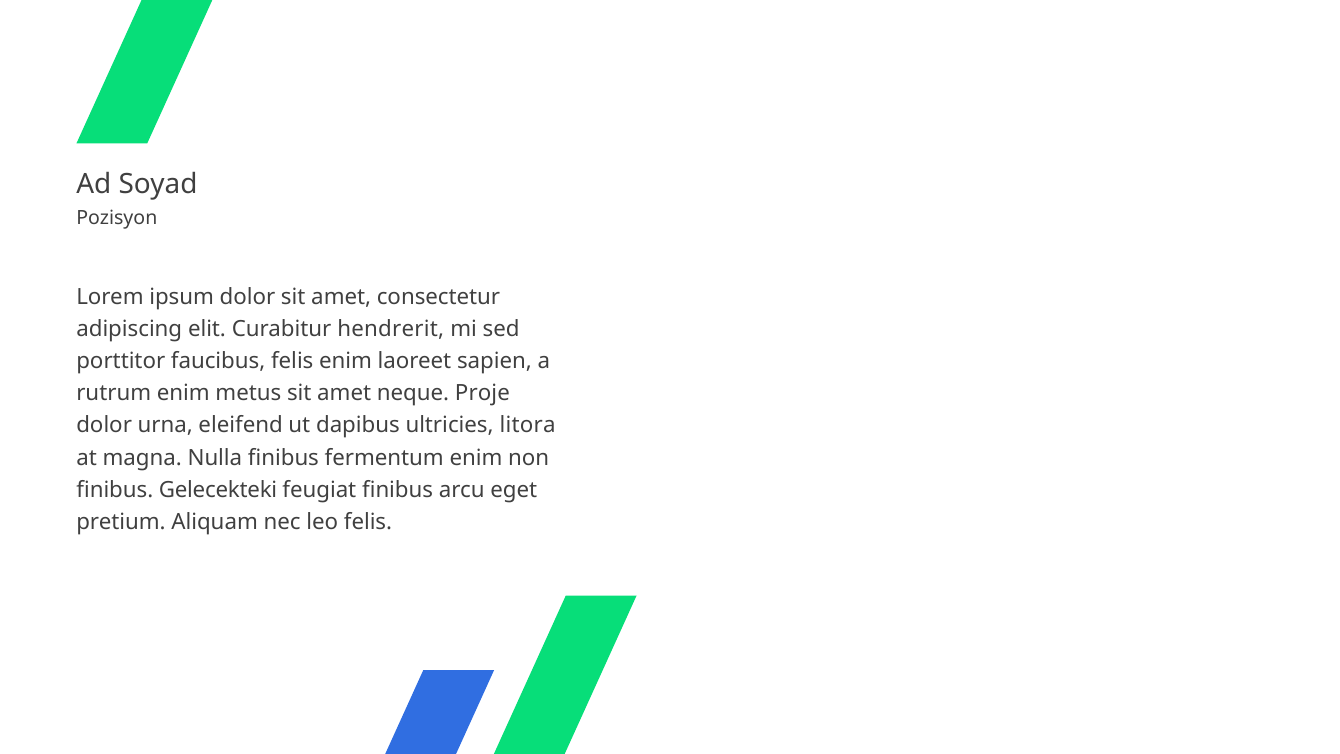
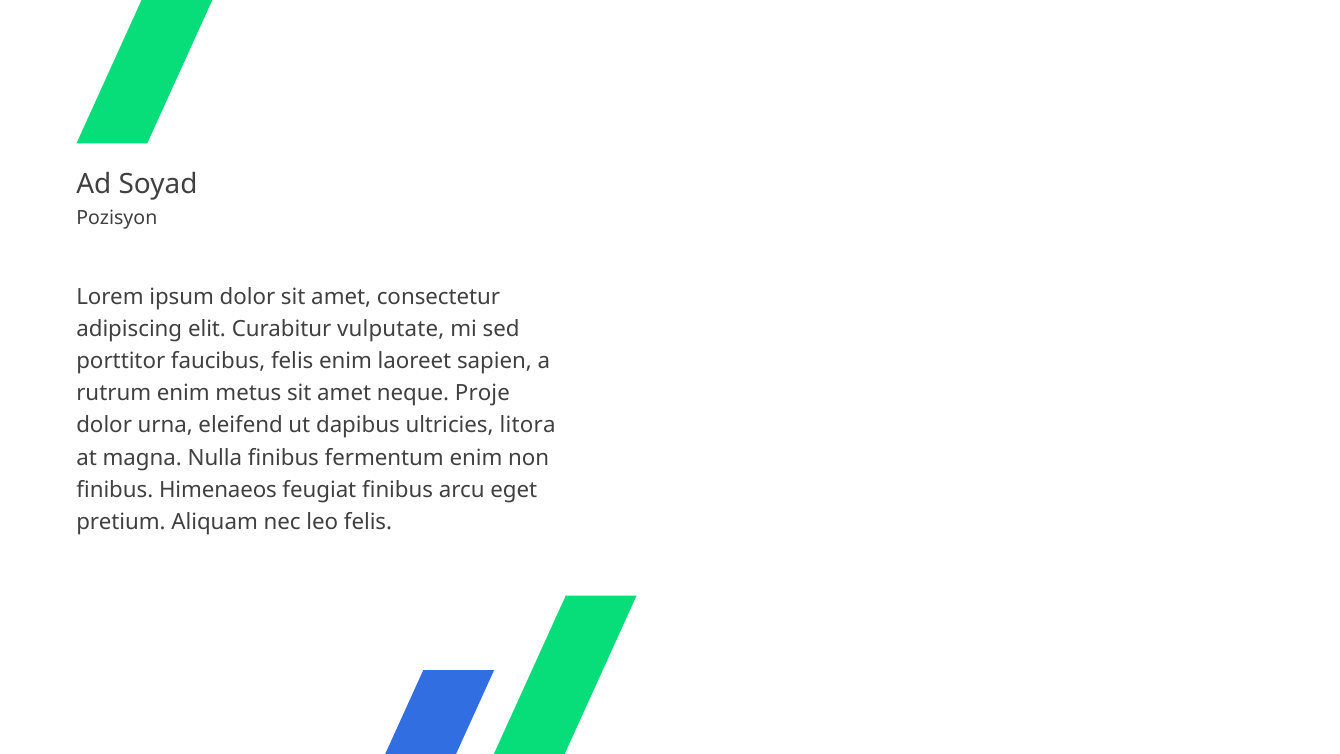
hendrerit: hendrerit -> vulputate
Gelecekteki: Gelecekteki -> Himenaeos
